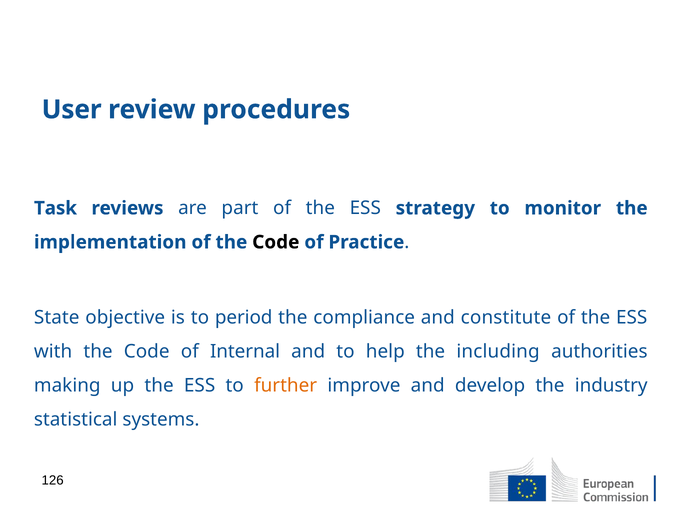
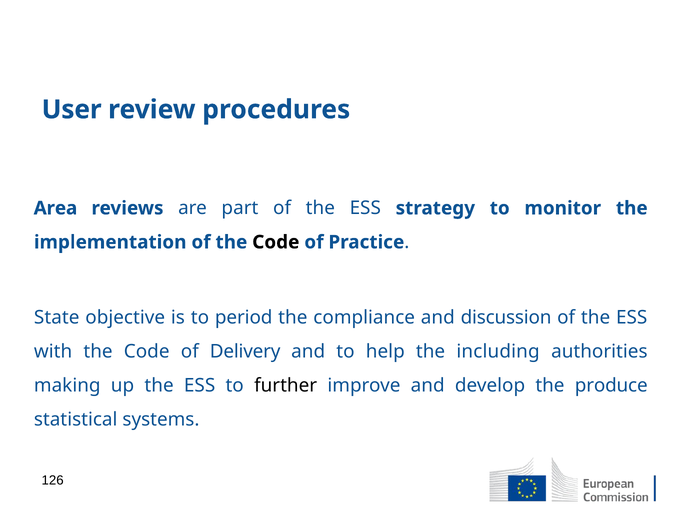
Task: Task -> Area
constitute: constitute -> discussion
Internal: Internal -> Delivery
further colour: orange -> black
industry: industry -> produce
